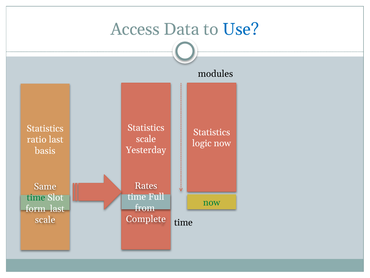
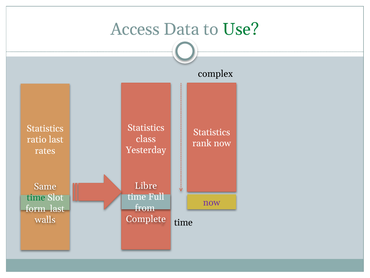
Use colour: blue -> green
modules: modules -> complex
scale at (146, 139): scale -> class
logic: logic -> rank
basis: basis -> rates
Rates: Rates -> Libre
now at (212, 202) colour: green -> purple
scale at (45, 219): scale -> walls
